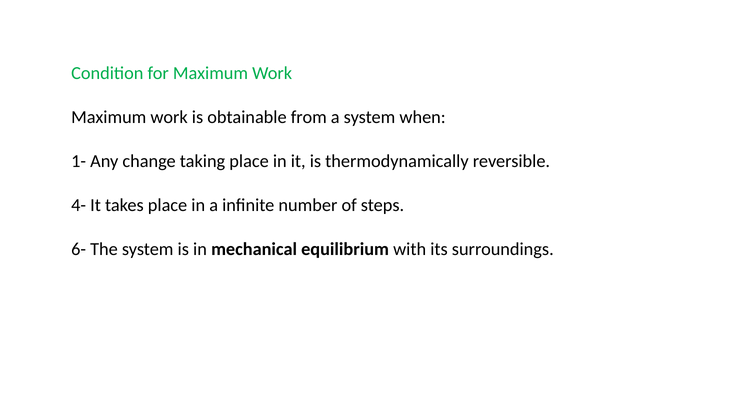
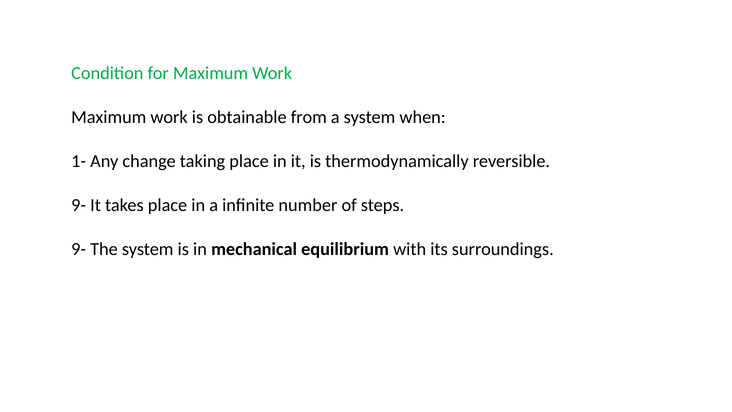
4- at (79, 205): 4- -> 9-
6- at (79, 249): 6- -> 9-
